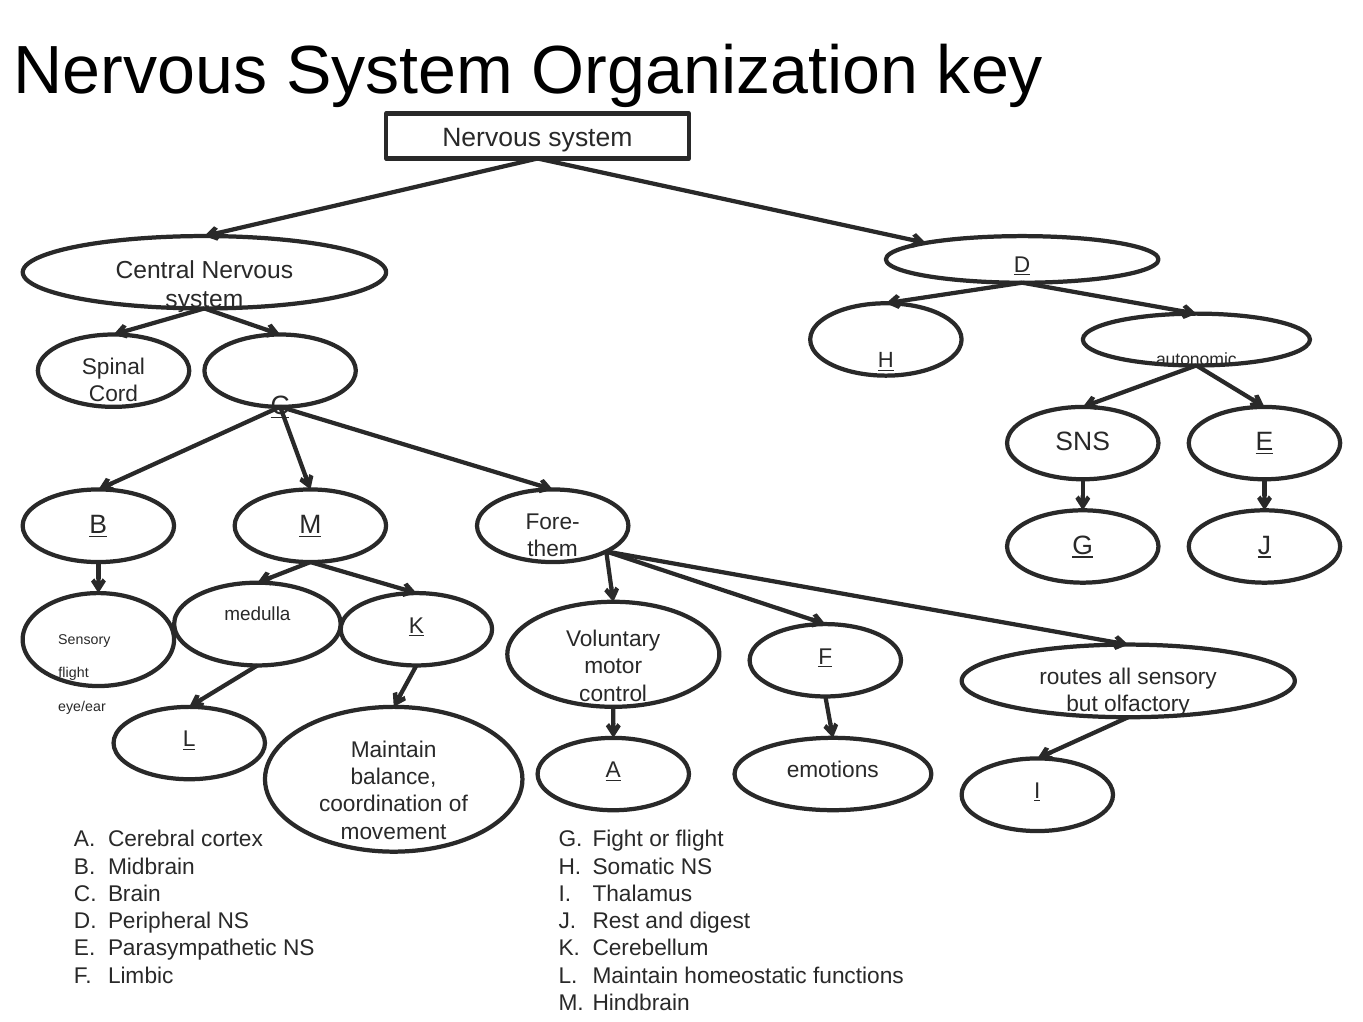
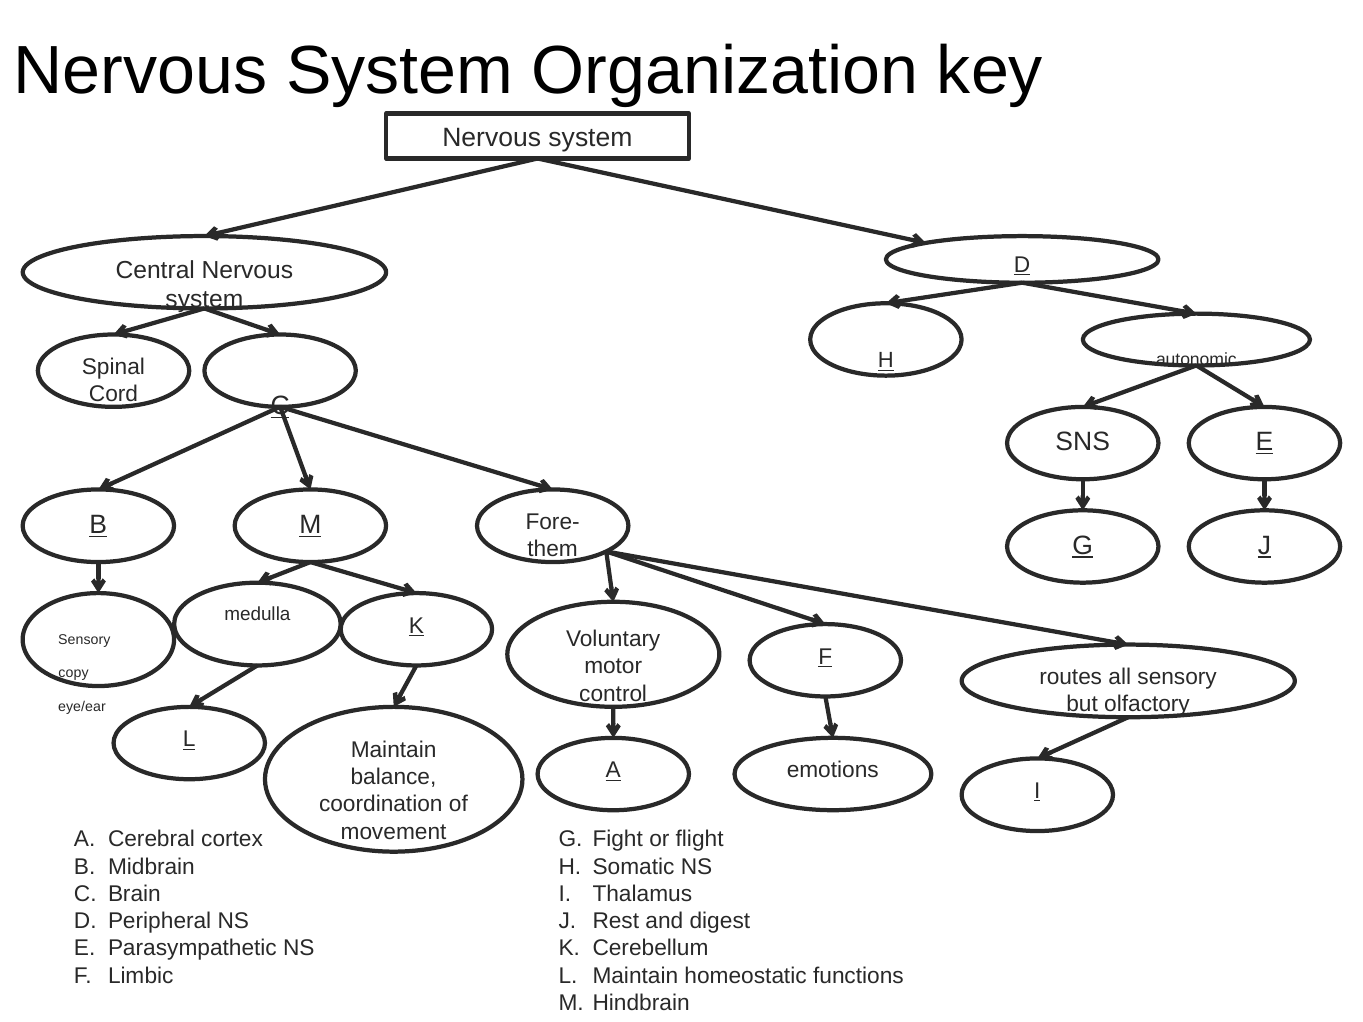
flight at (74, 673): flight -> copy
